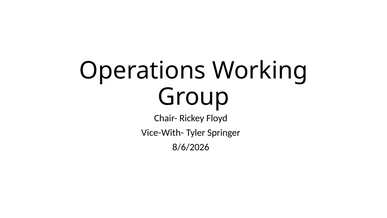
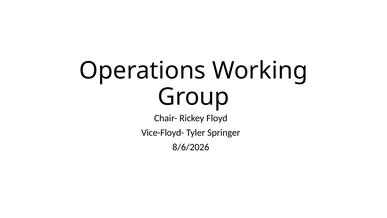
Vice-With-: Vice-With- -> Vice-Floyd-
